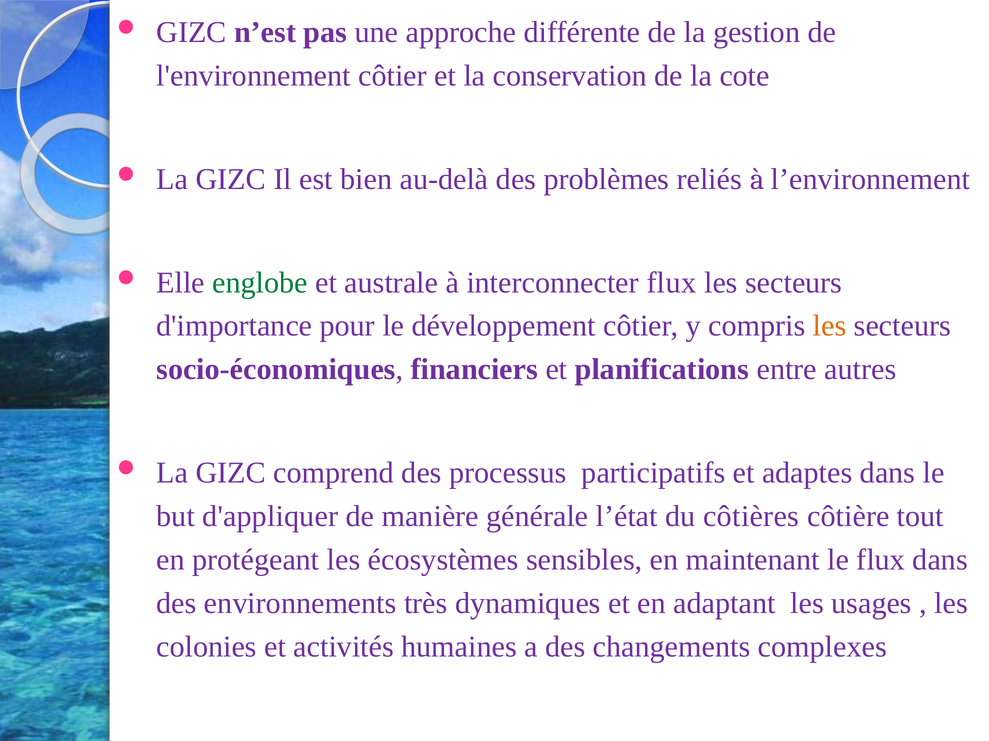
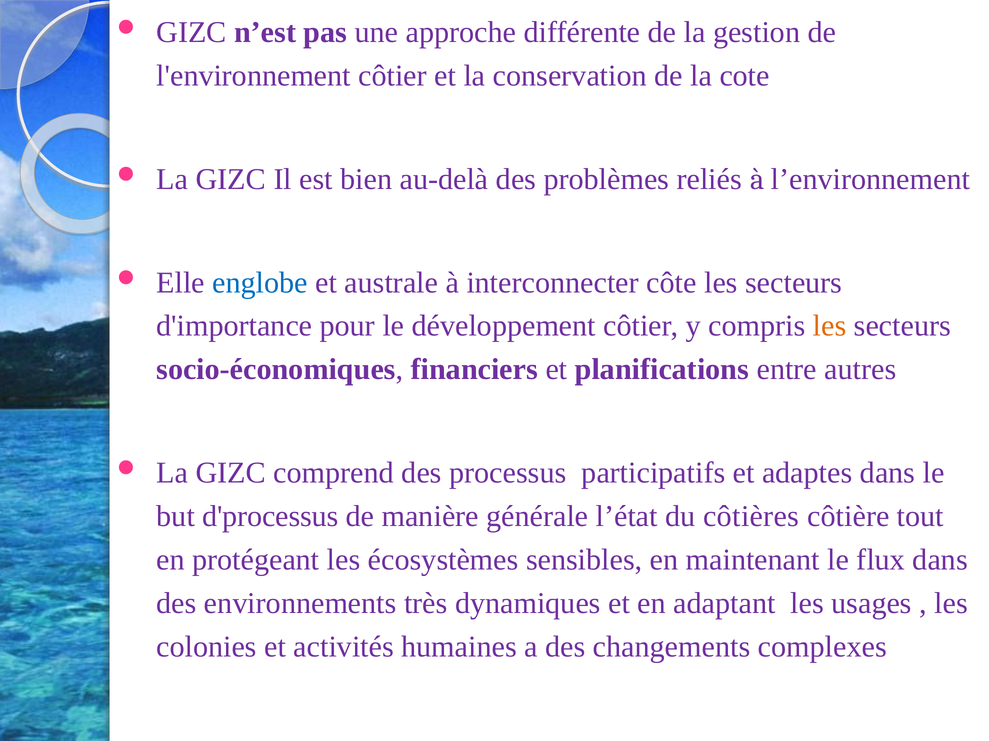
englobe colour: green -> blue
interconnecter flux: flux -> côte
d'appliquer: d'appliquer -> d'processus
